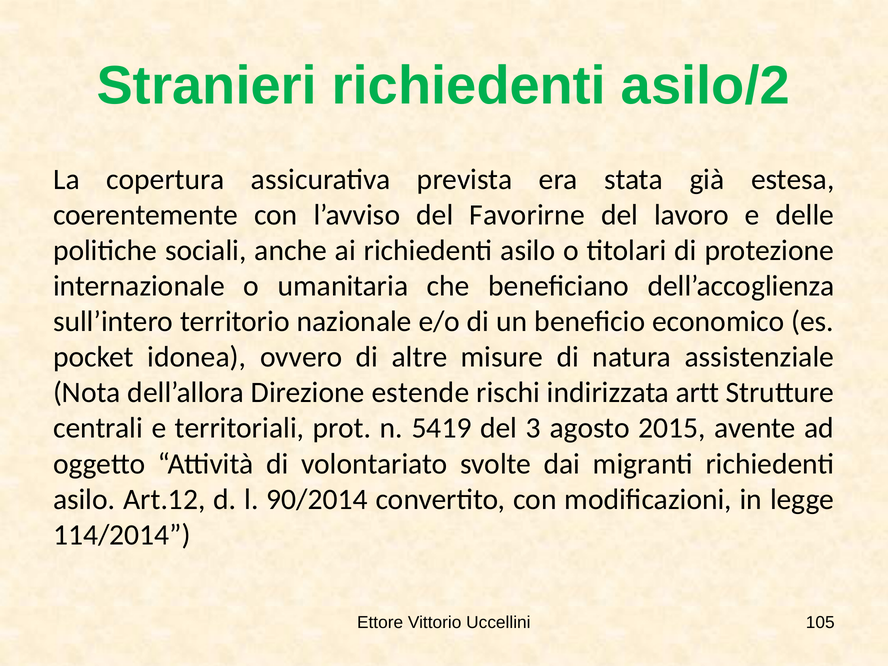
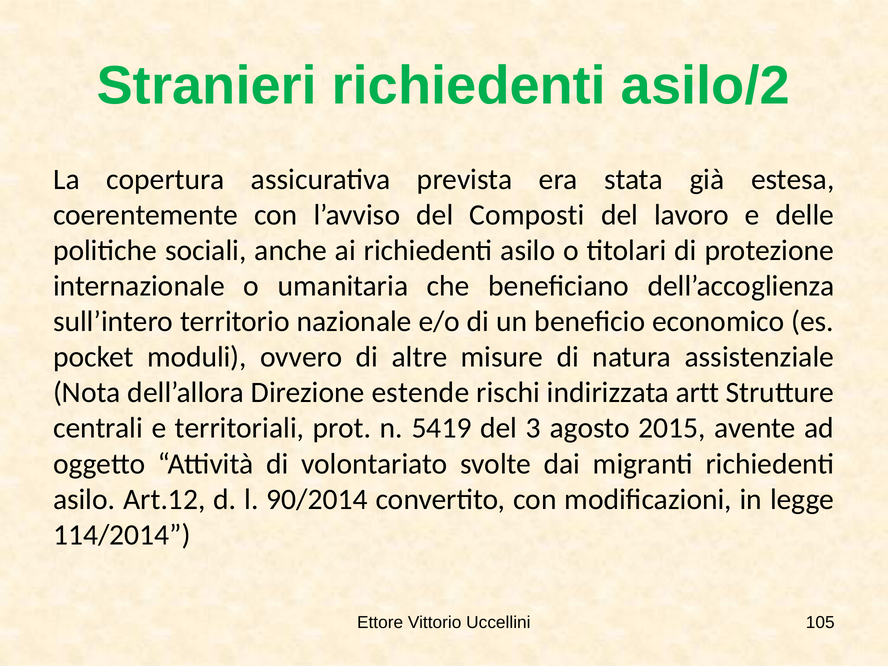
Favorirne: Favorirne -> Composti
idonea: idonea -> moduli
